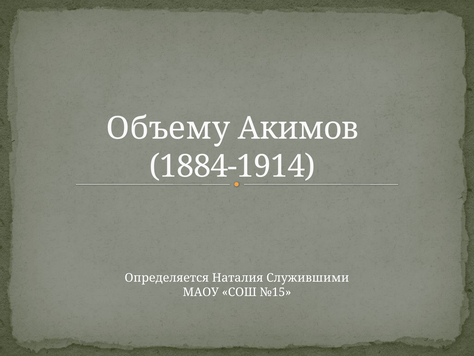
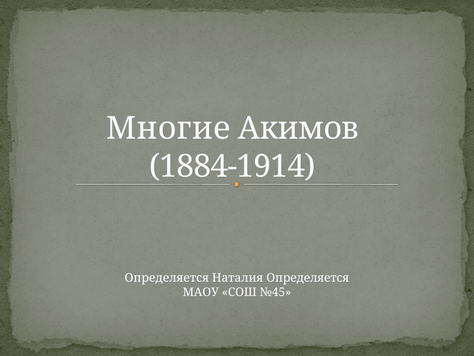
Объему: Объему -> Многие
Наталия Служившими: Служившими -> Определяется
№15: №15 -> №45
